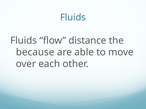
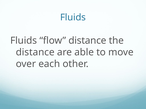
because at (35, 52): because -> distance
